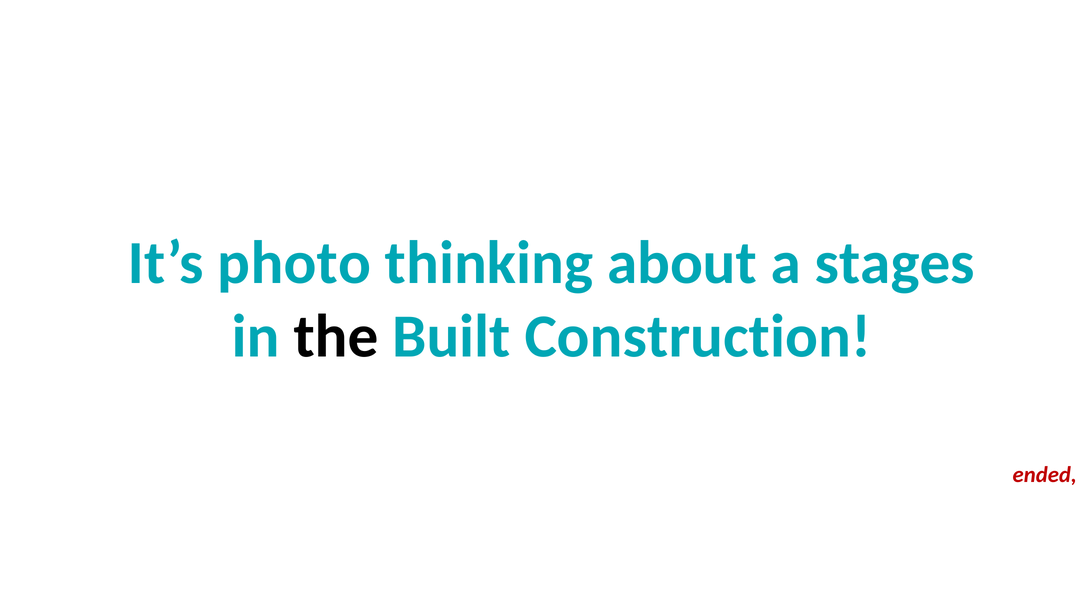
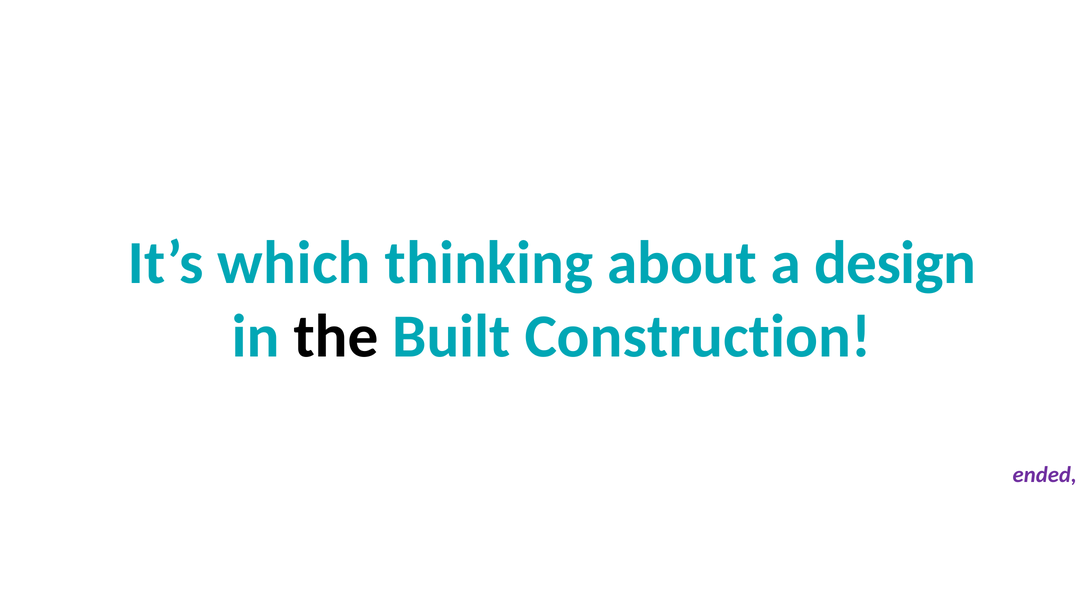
photo: photo -> which
stages: stages -> design
ended colour: red -> purple
